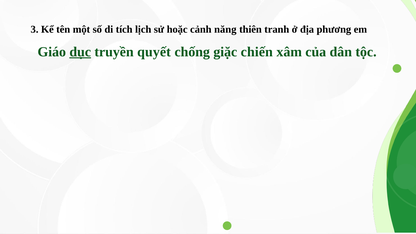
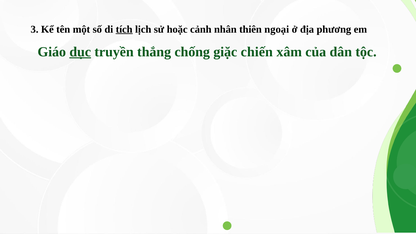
tích underline: none -> present
năng: năng -> nhân
tranh: tranh -> ngoại
quyết: quyết -> thắng
